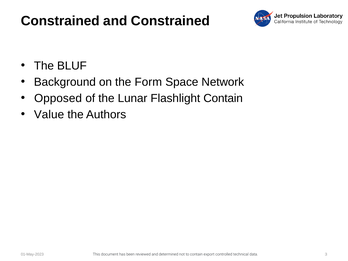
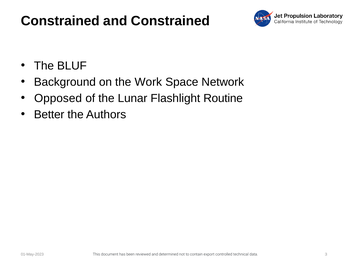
Form: Form -> Work
Flashlight Contain: Contain -> Routine
Value: Value -> Better
